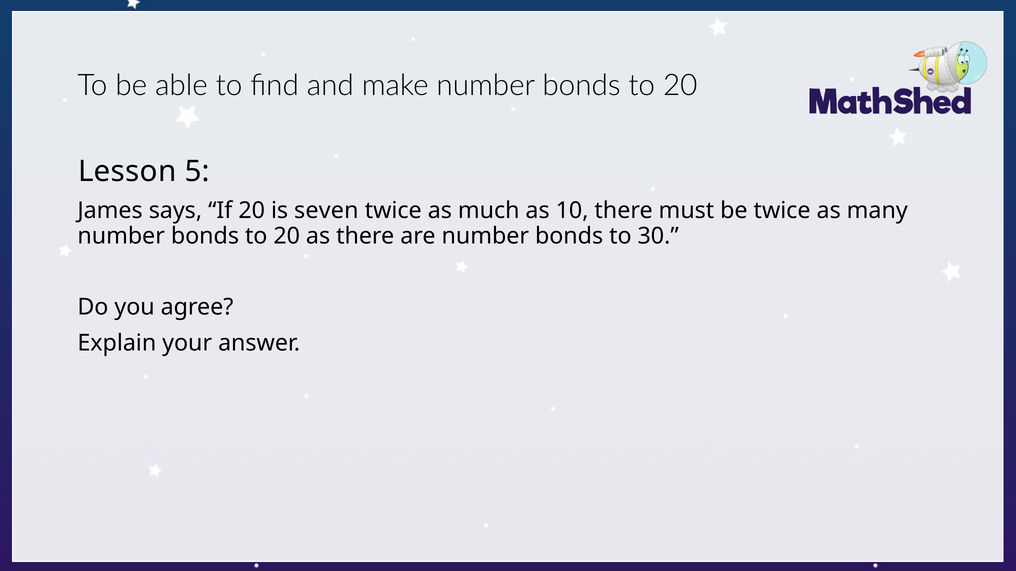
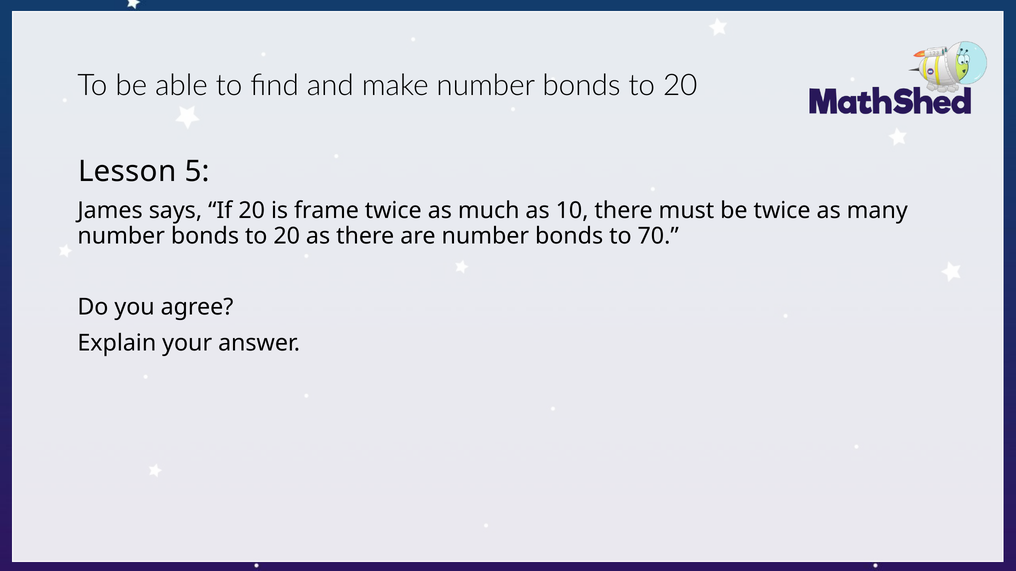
seven: seven -> frame
30: 30 -> 70
